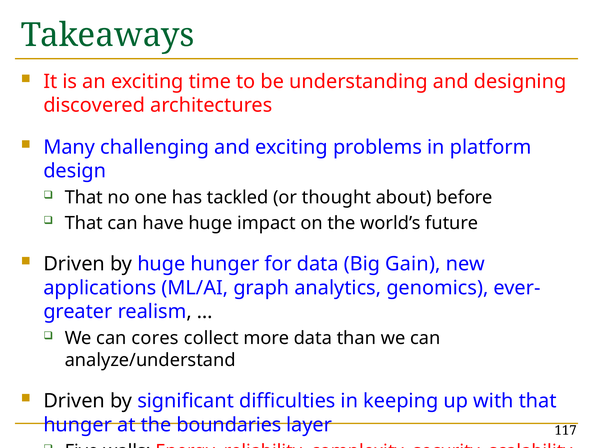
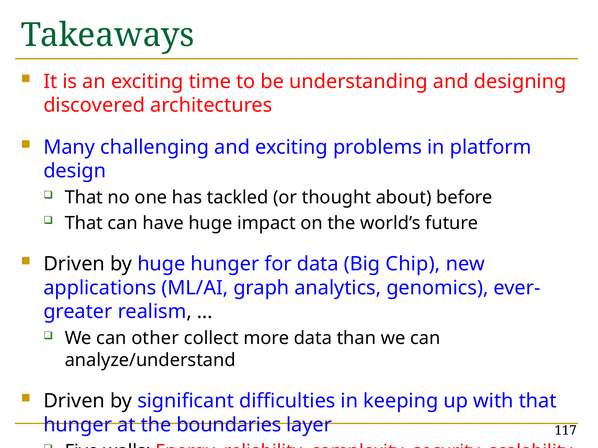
Gain: Gain -> Chip
cores: cores -> other
